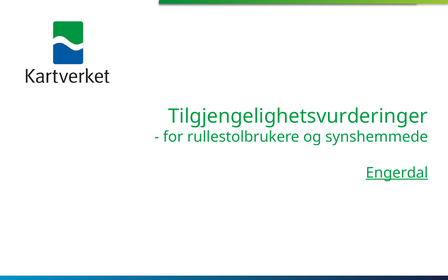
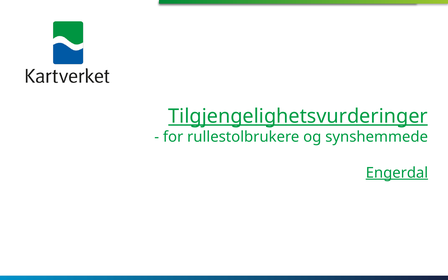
Tilgjengelighetsvurderinger underline: none -> present
